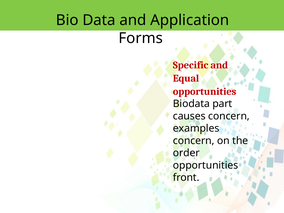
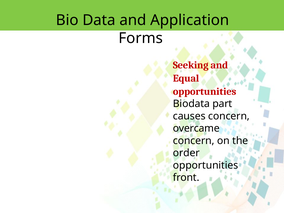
Specific: Specific -> Seeking
examples: examples -> overcame
